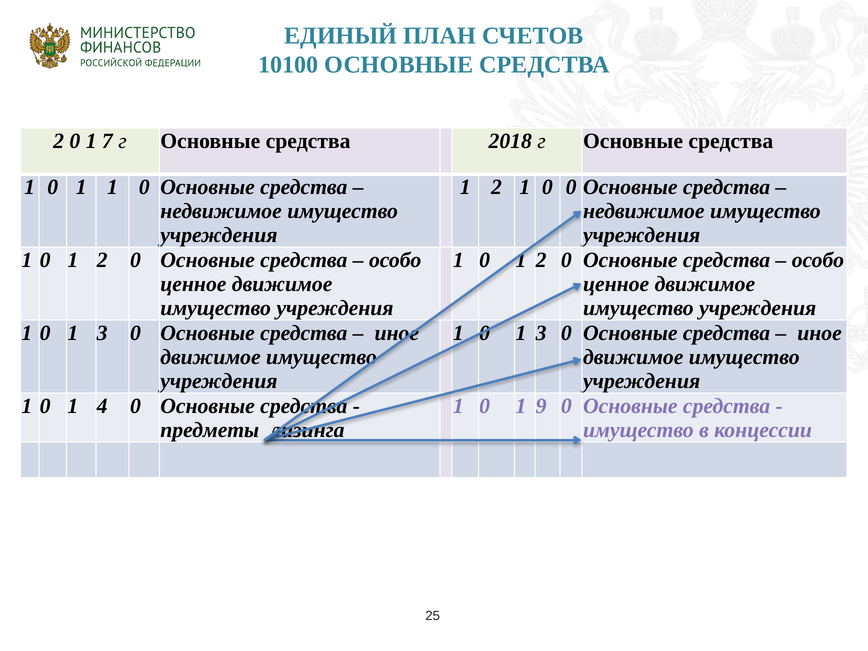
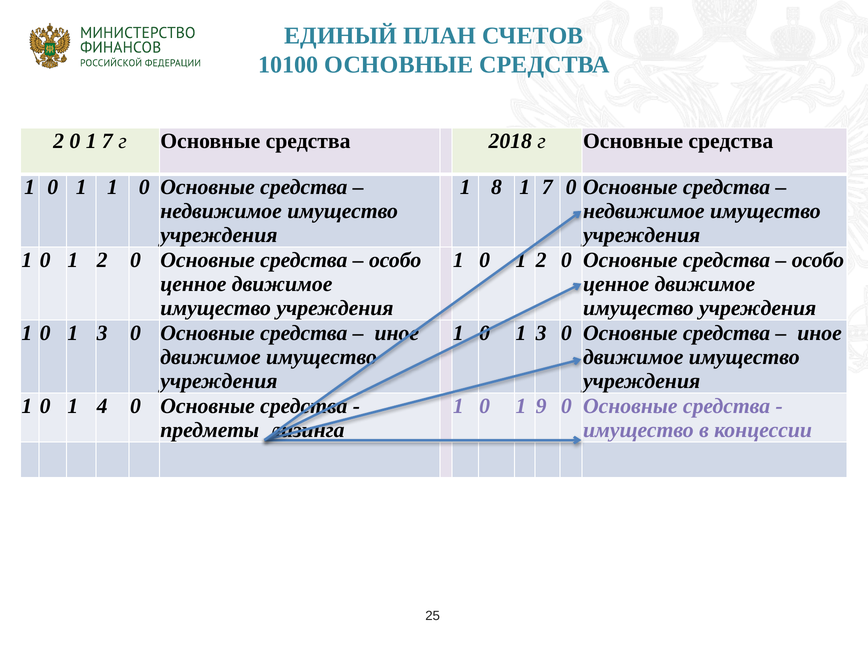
2 at (496, 187): 2 -> 8
0 at (547, 187): 0 -> 7
